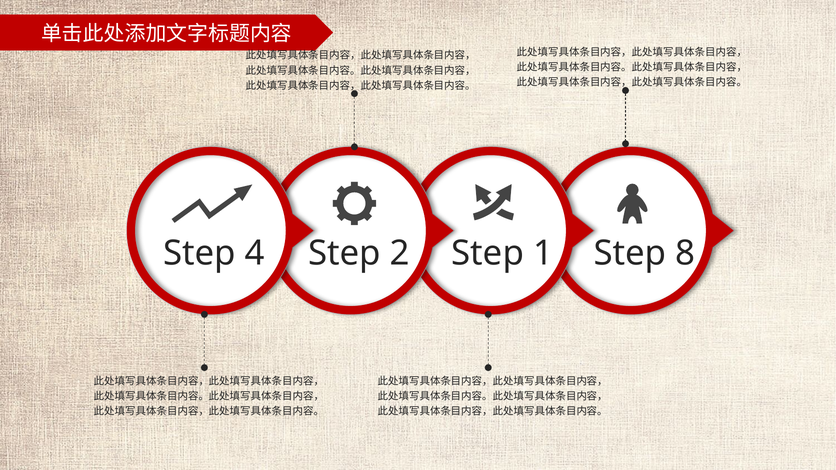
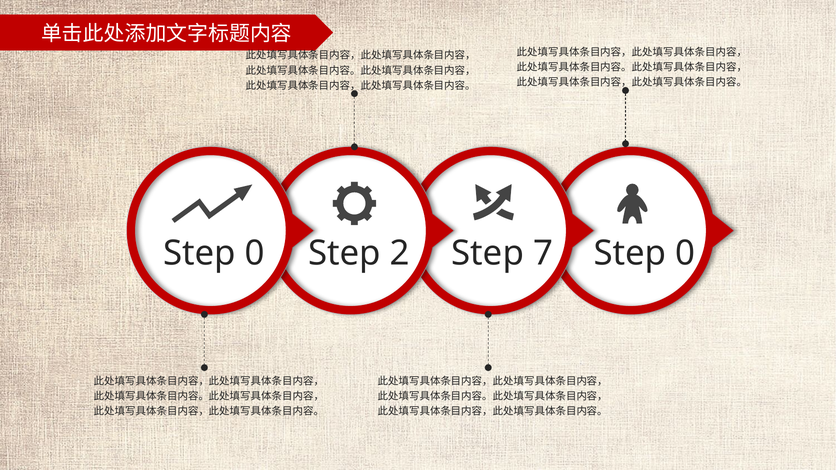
4 at (255, 253): 4 -> 0
1: 1 -> 7
8 at (685, 253): 8 -> 0
